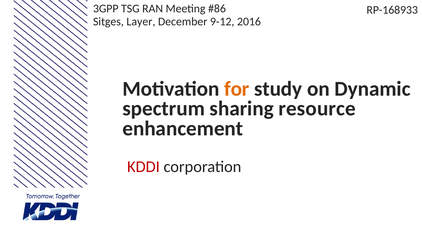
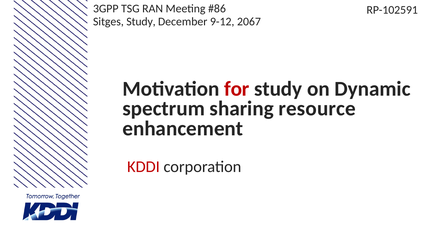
RP-168933: RP-168933 -> RP-102591
Sitges Layer: Layer -> Study
2016: 2016 -> 2067
for colour: orange -> red
